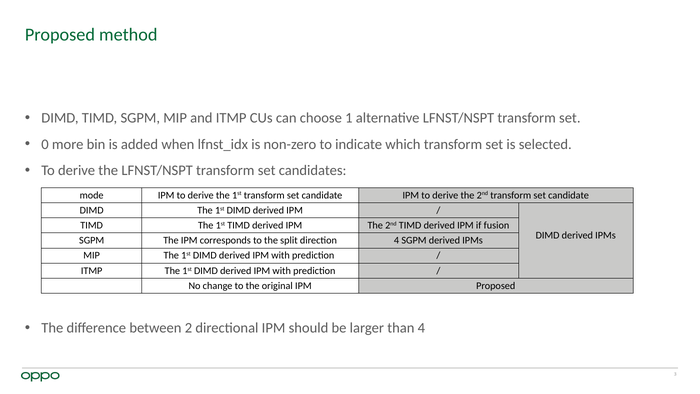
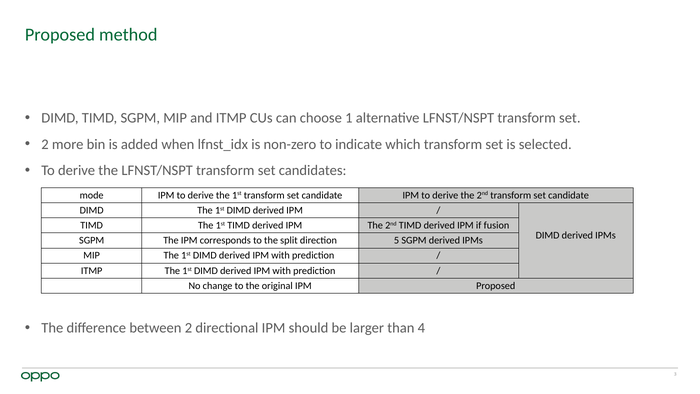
0 at (45, 144): 0 -> 2
direction 4: 4 -> 5
